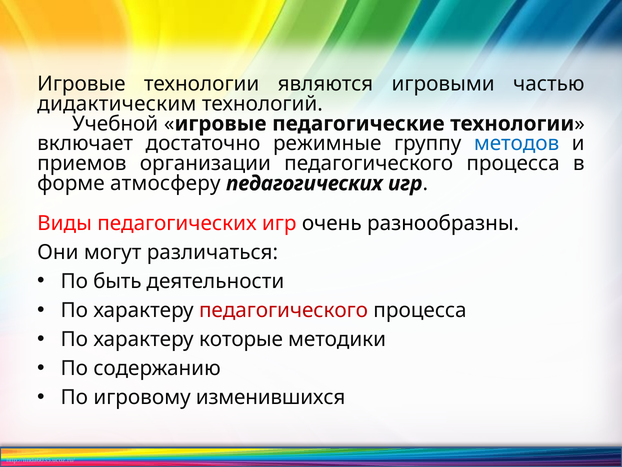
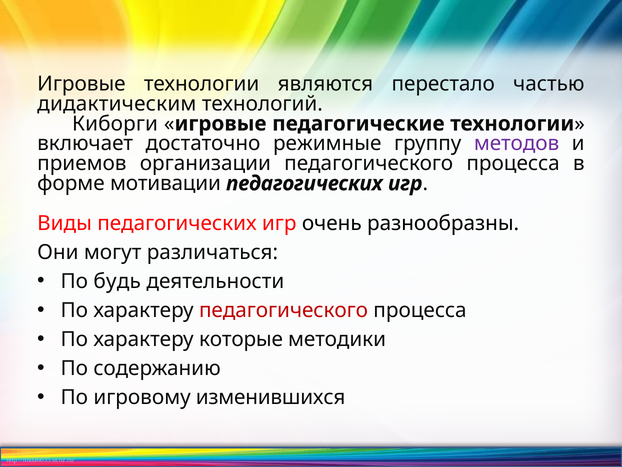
игровыми: игровыми -> перестало
Учебной: Учебной -> Киборги
методов colour: blue -> purple
атмосферу: атмосферу -> мотивации
быть: быть -> будь
